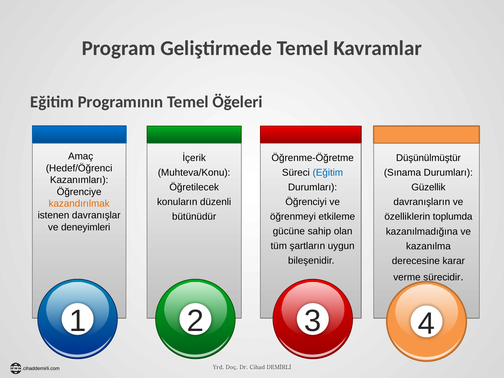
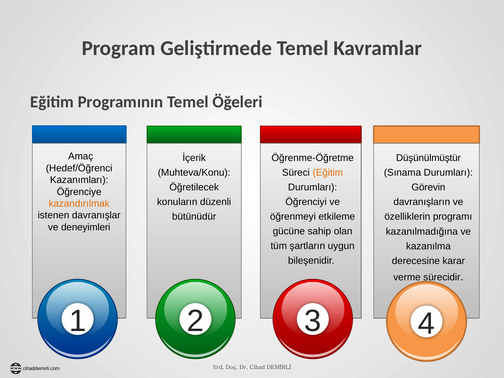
Eğitim at (328, 173) colour: blue -> orange
Güzellik: Güzellik -> Görevin
toplumda: toplumda -> programı
